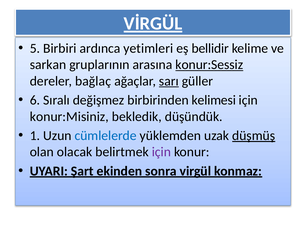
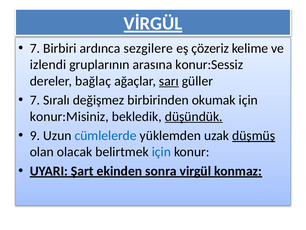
5 at (35, 48): 5 -> 7
yetimleri: yetimleri -> sezgilere
bellidir: bellidir -> çözeriz
sarkan: sarkan -> izlendi
konur:Sessiz underline: present -> none
6 at (35, 100): 6 -> 7
kelimesi: kelimesi -> okumak
düşündük underline: none -> present
1: 1 -> 9
için at (161, 152) colour: purple -> blue
